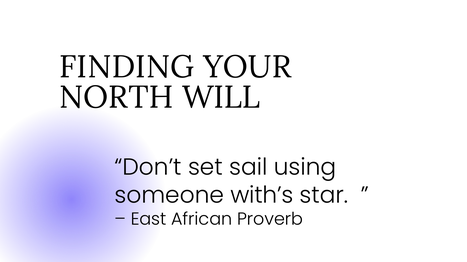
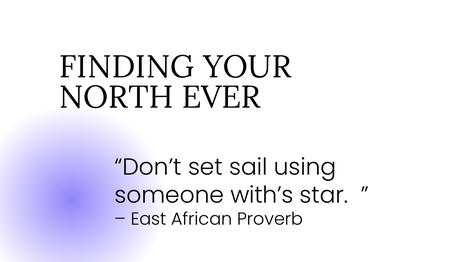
WILL: WILL -> EVER
